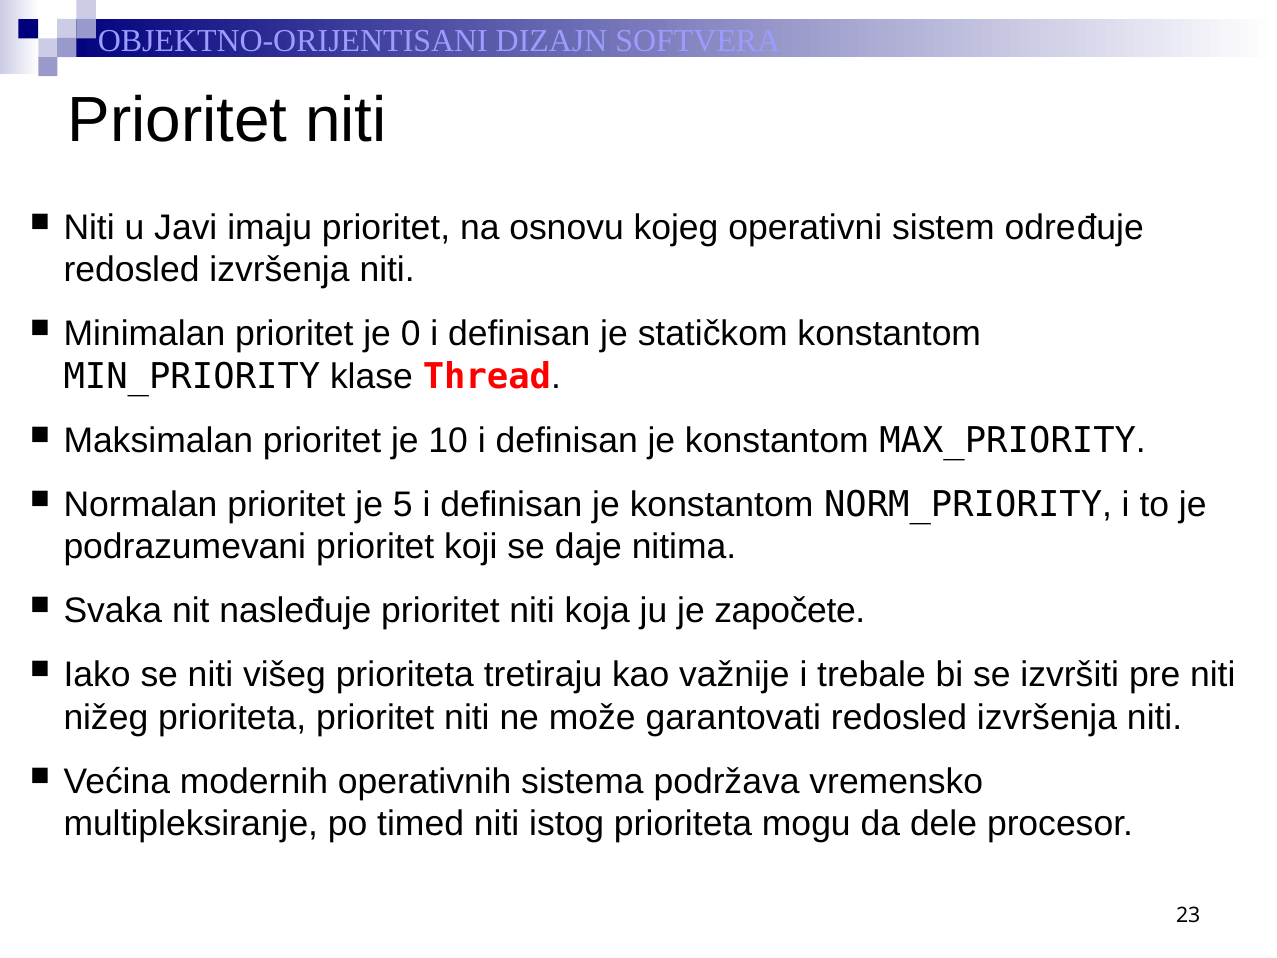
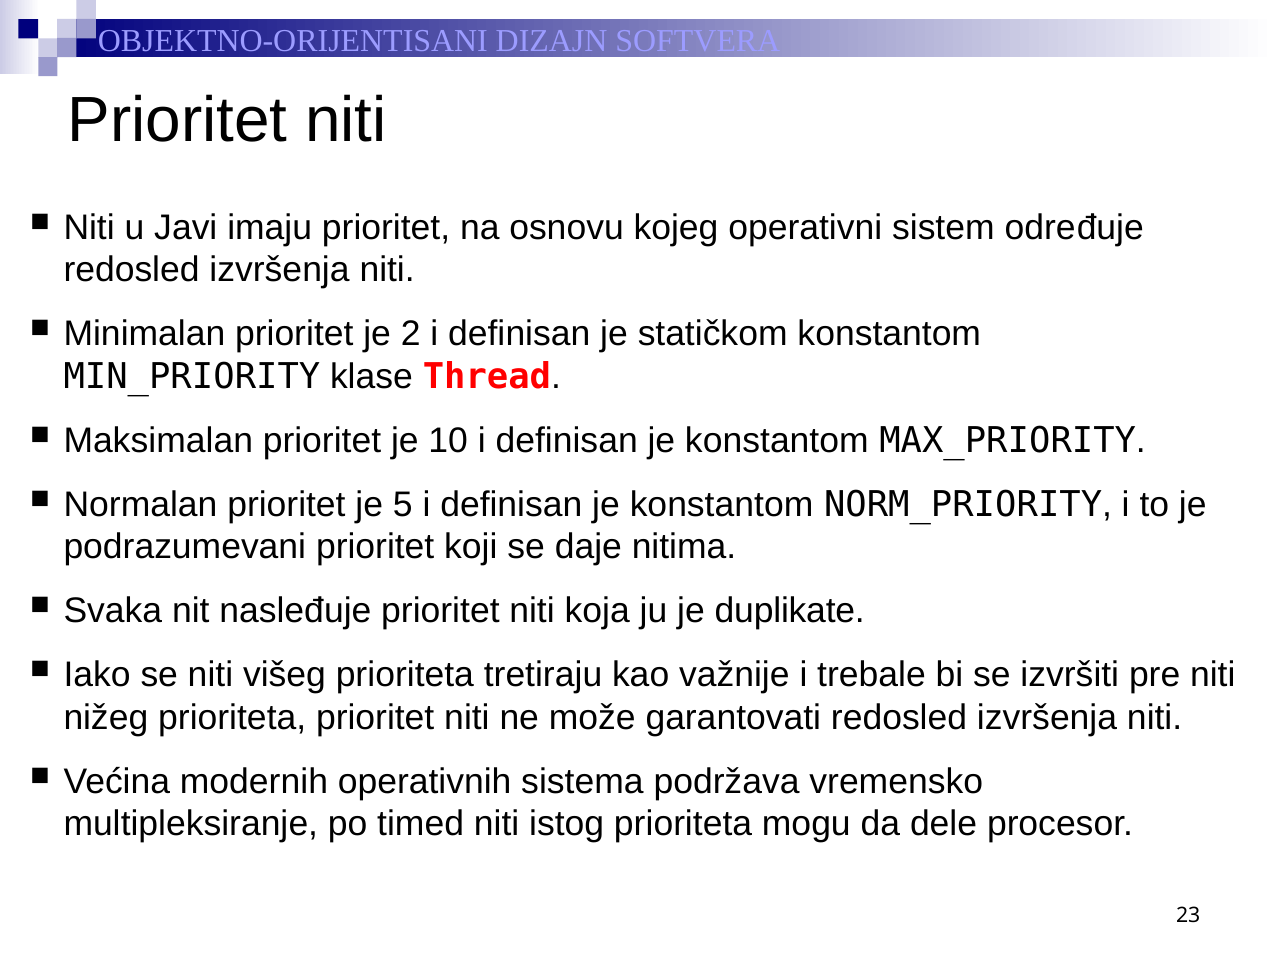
0: 0 -> 2
započete: započete -> duplikate
